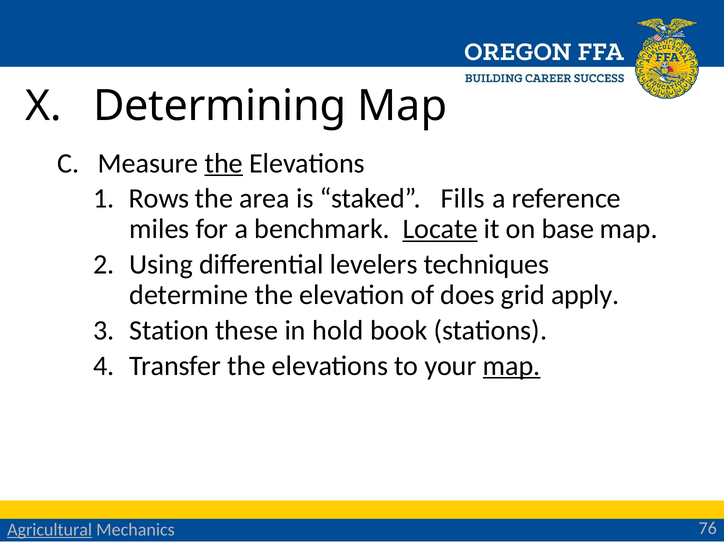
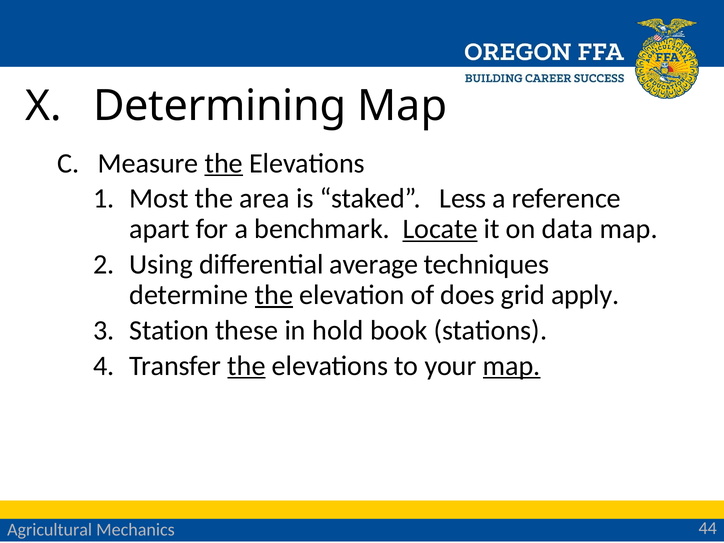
Rows: Rows -> Most
Fills: Fills -> Less
miles: miles -> apart
base: base -> data
levelers: levelers -> average
the at (274, 295) underline: none -> present
the at (247, 366) underline: none -> present
Agricultural underline: present -> none
76: 76 -> 44
